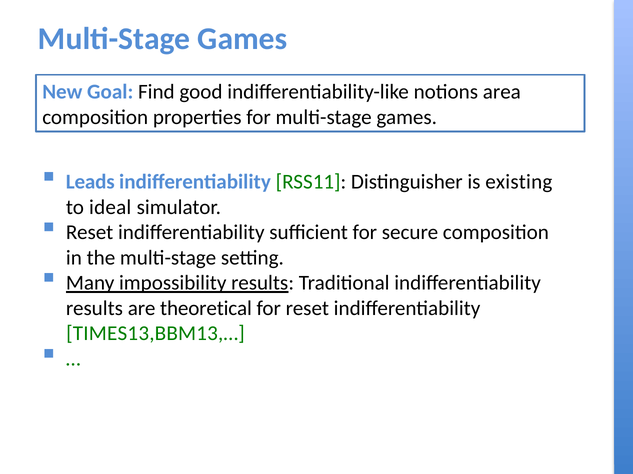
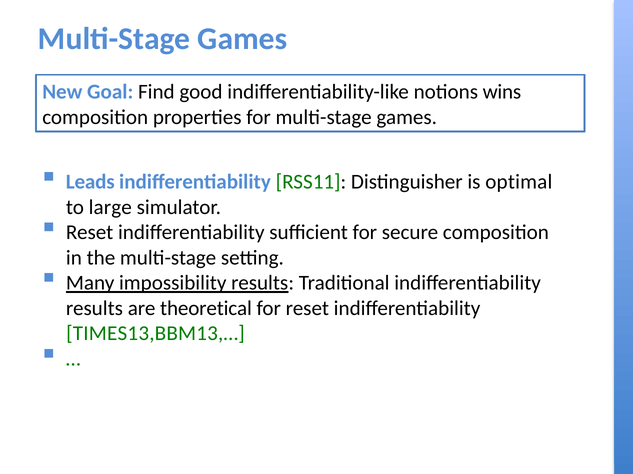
area: area -> wins
existing: existing -> optimal
ideal: ideal -> large
